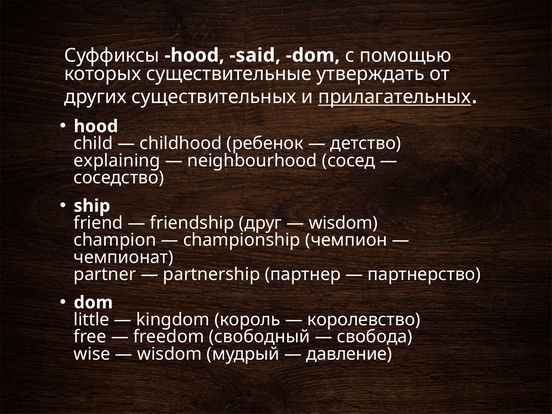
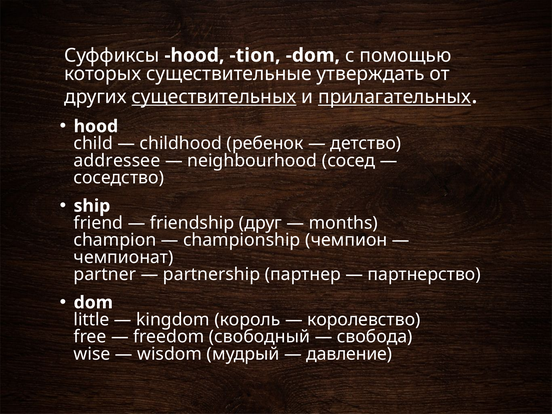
said: said -> tion
существительных underline: none -> present
explaining: explaining -> addressee
wisdom at (343, 223): wisdom -> months
